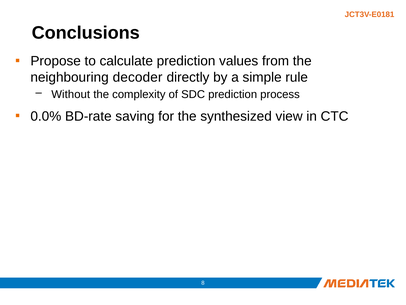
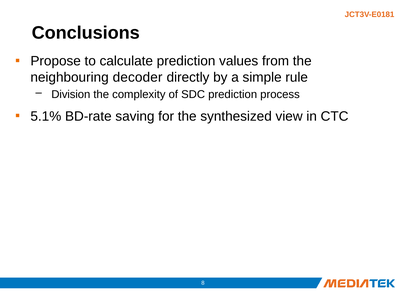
Without: Without -> Division
0.0%: 0.0% -> 5.1%
